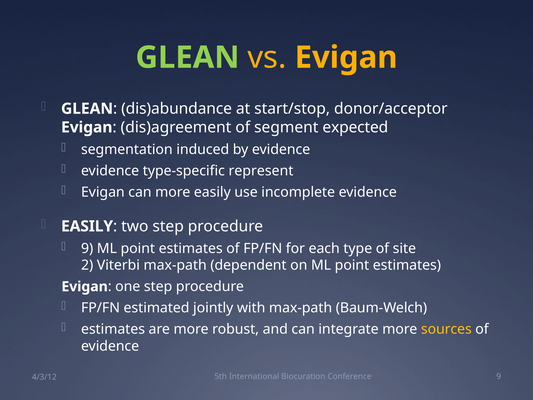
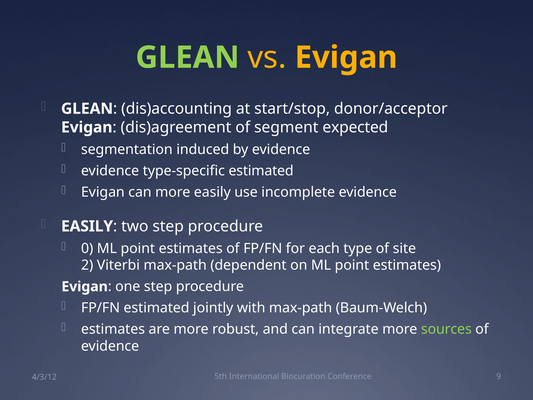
dis)abundance: dis)abundance -> dis)accounting
type-specific represent: represent -> estimated
9 at (87, 248): 9 -> 0
sources colour: yellow -> light green
